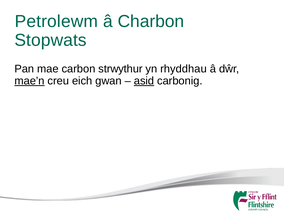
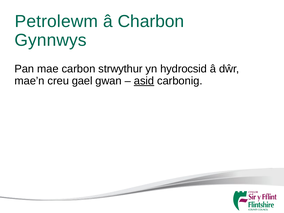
Stopwats: Stopwats -> Gynnwys
rhyddhau: rhyddhau -> hydrocsid
mae’n underline: present -> none
eich: eich -> gael
